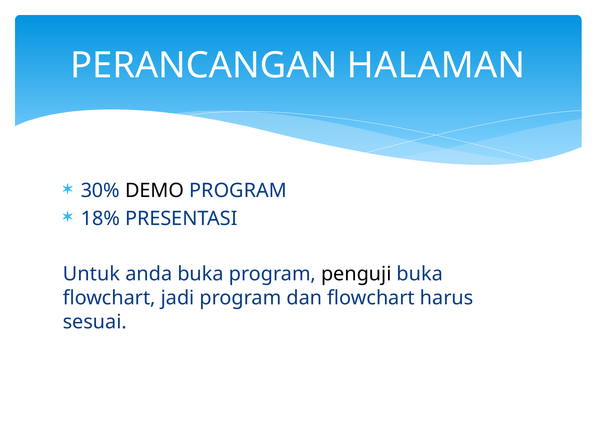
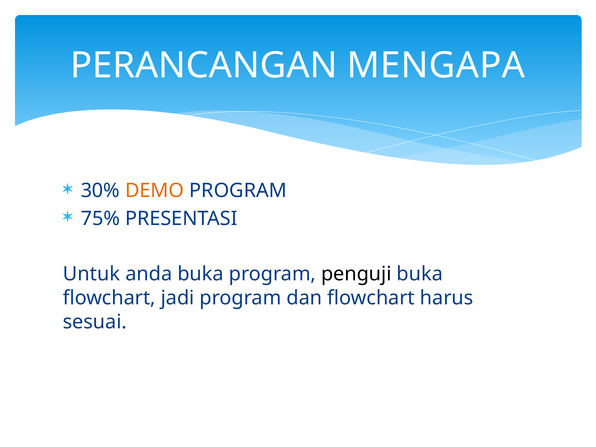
HALAMAN: HALAMAN -> MENGAPA
DEMO colour: black -> orange
18%: 18% -> 75%
